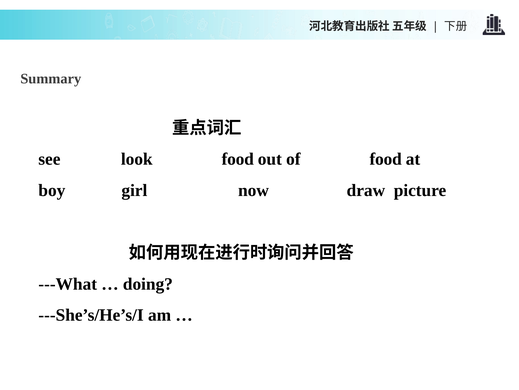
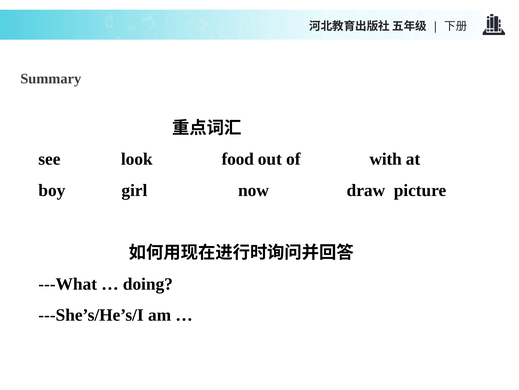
of food: food -> with
